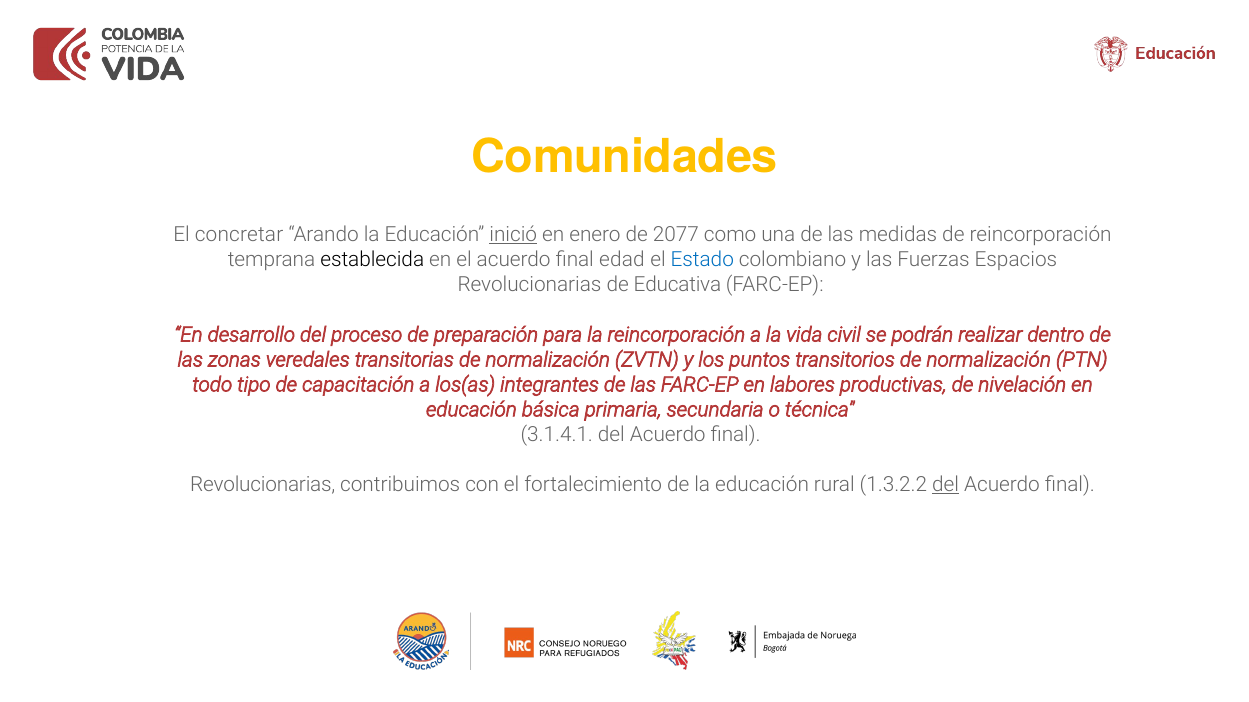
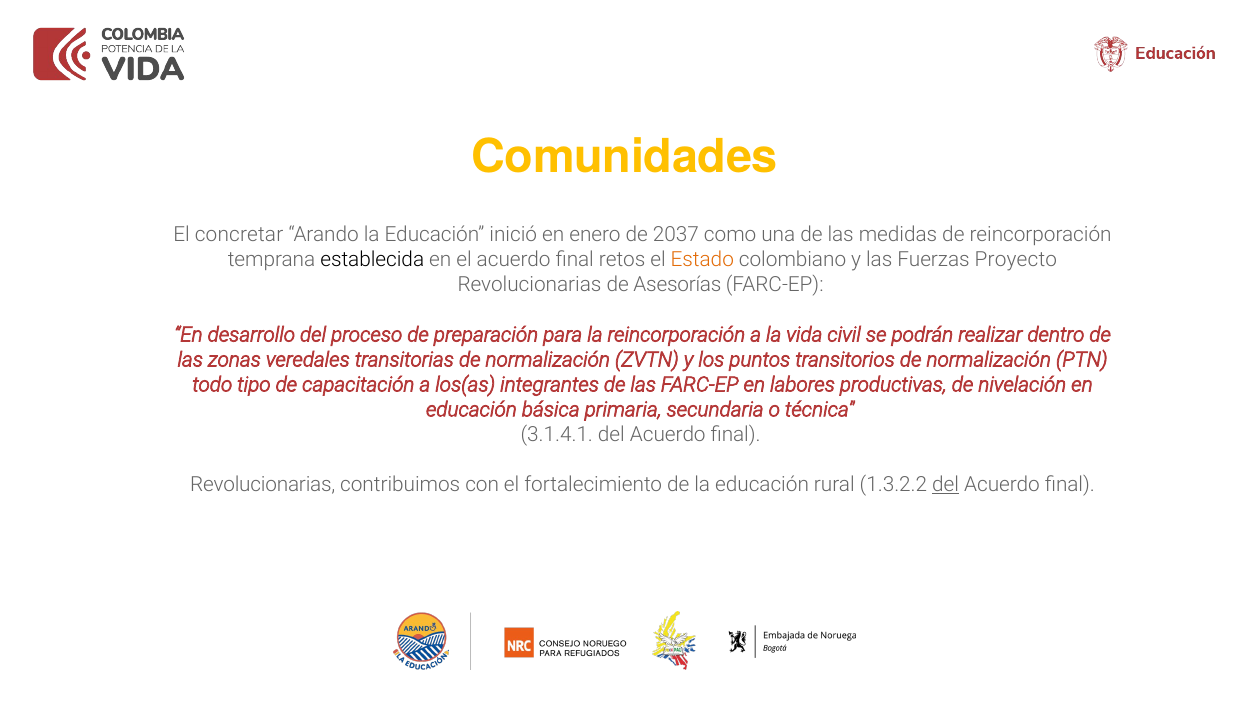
inició underline: present -> none
2077: 2077 -> 2037
edad: edad -> retos
Estado colour: blue -> orange
Espacios: Espacios -> Proyecto
Educativa: Educativa -> Asesorías
